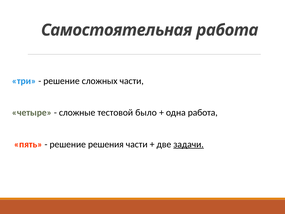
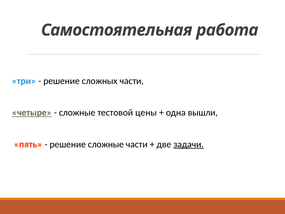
четыре underline: none -> present
было: было -> цены
одна работа: работа -> вышли
решение решения: решения -> сложные
